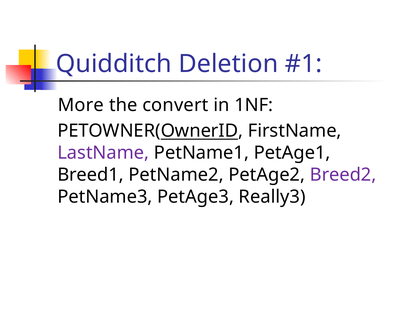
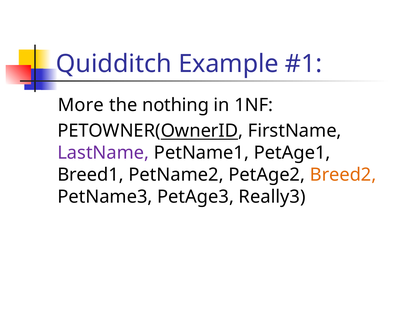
Deletion: Deletion -> Example
convert: convert -> nothing
Breed2 colour: purple -> orange
